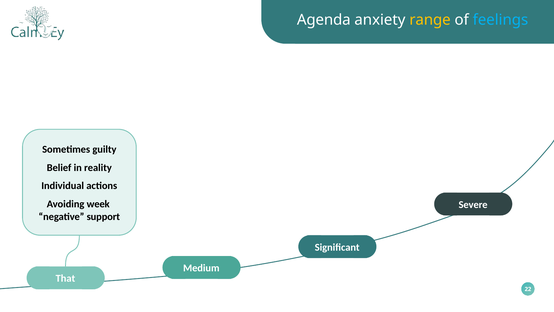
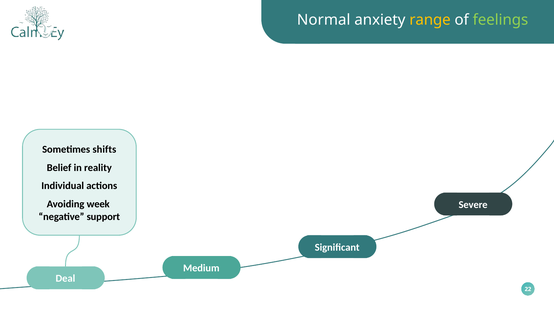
Agenda: Agenda -> Normal
feelings colour: light blue -> light green
guilty: guilty -> shifts
That: That -> Deal
